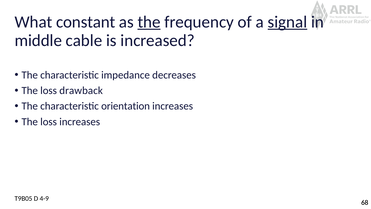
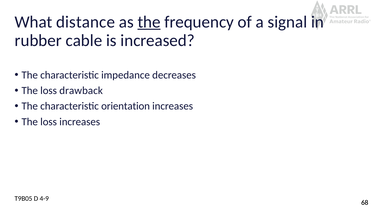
constant: constant -> distance
signal underline: present -> none
middle: middle -> rubber
